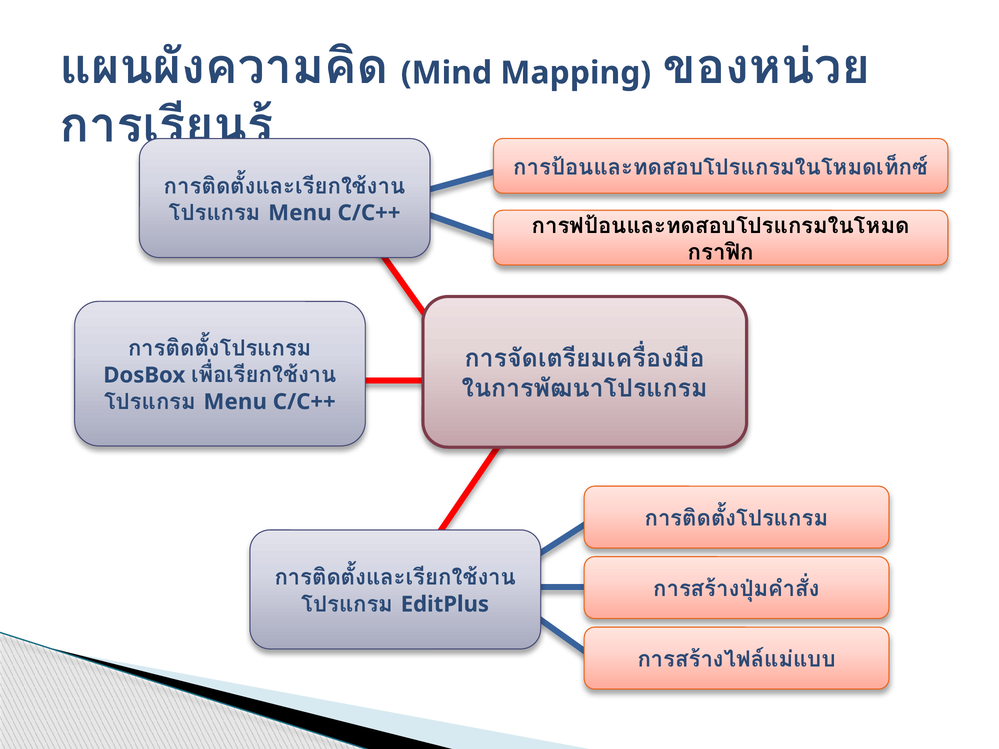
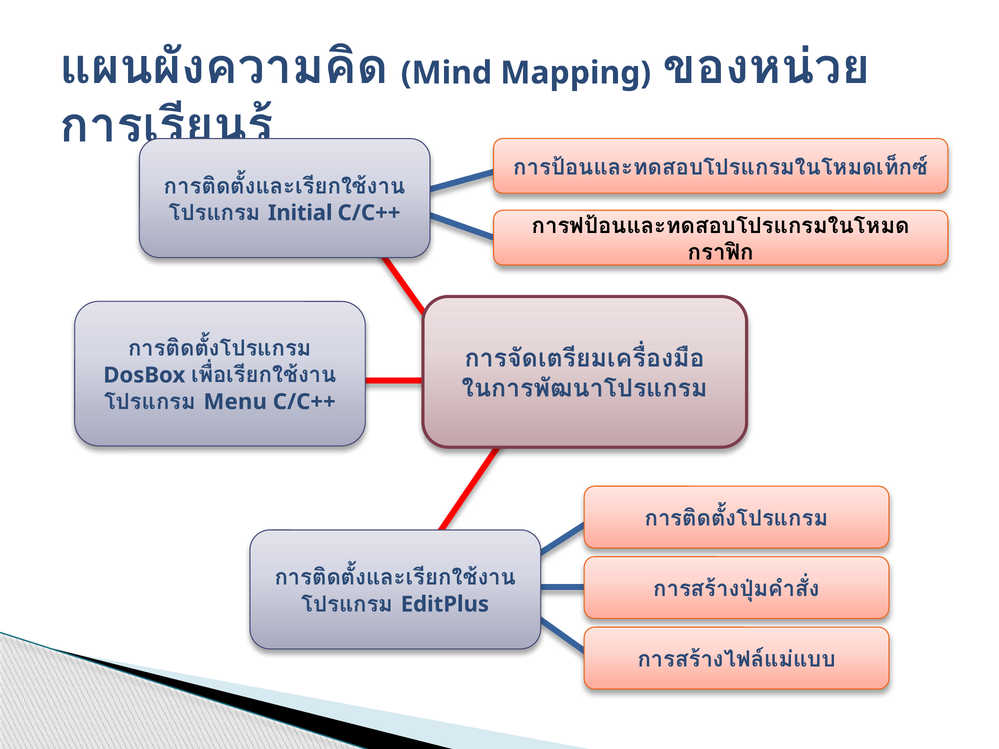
Menu at (300, 213): Menu -> Initial
